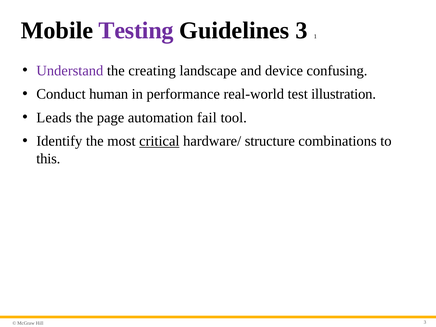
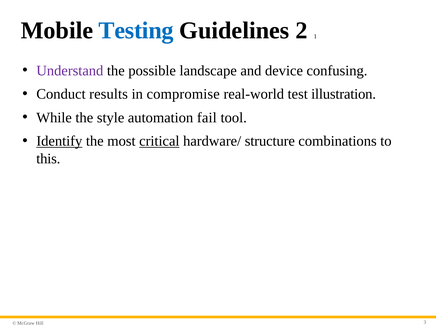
Testing colour: purple -> blue
Guidelines 3: 3 -> 2
creating: creating -> possible
human: human -> results
performance: performance -> compromise
Leads: Leads -> While
page: page -> style
Identify underline: none -> present
